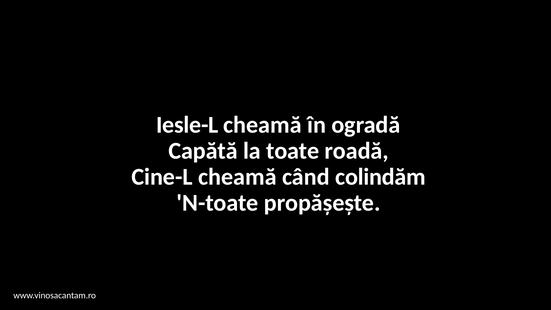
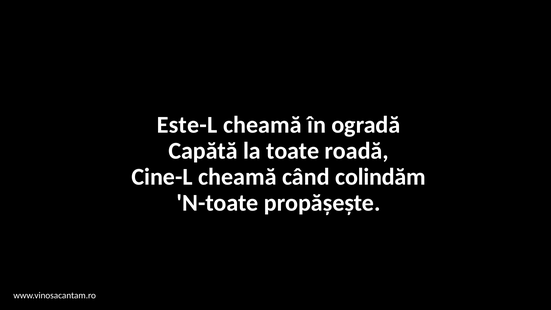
Iesle-L: Iesle-L -> Este-L
